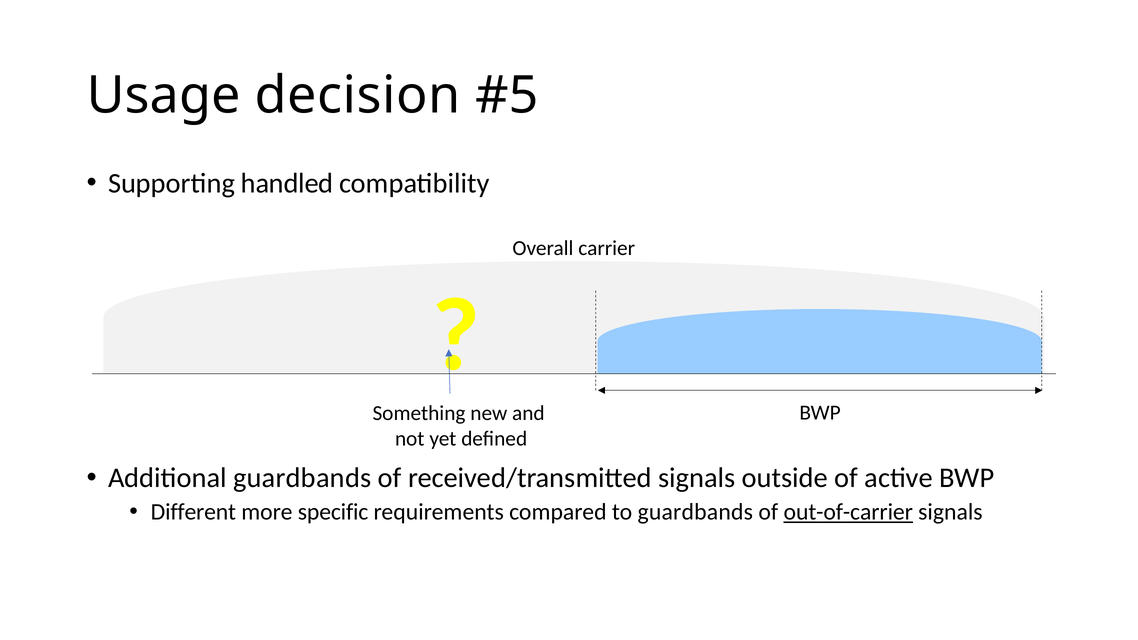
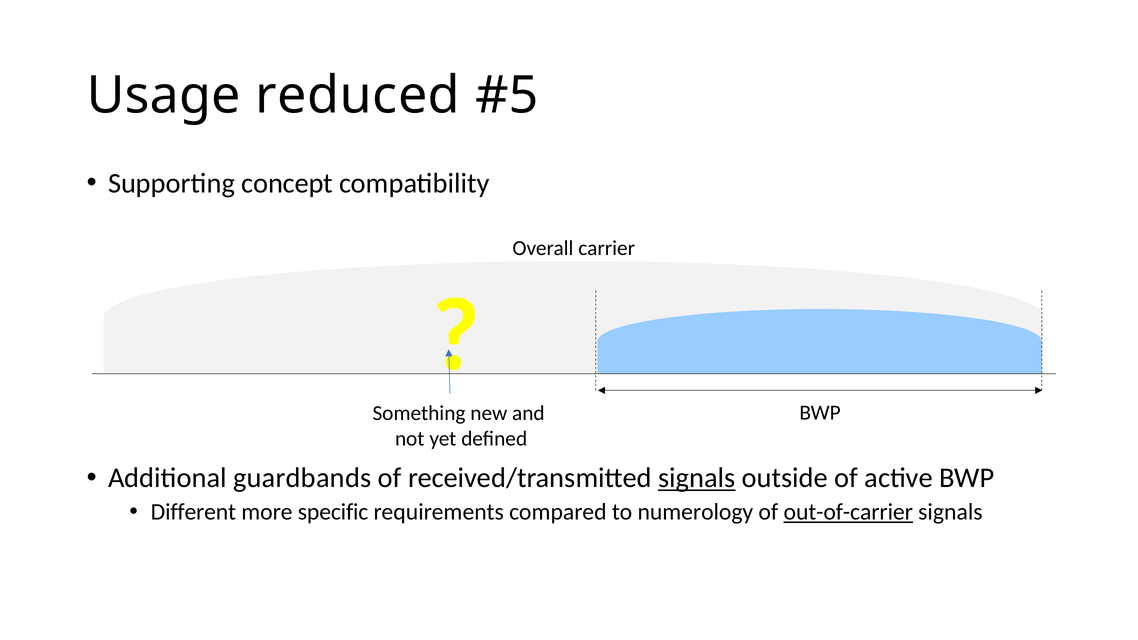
decision: decision -> reduced
handled: handled -> concept
signals at (697, 478) underline: none -> present
to guardbands: guardbands -> numerology
